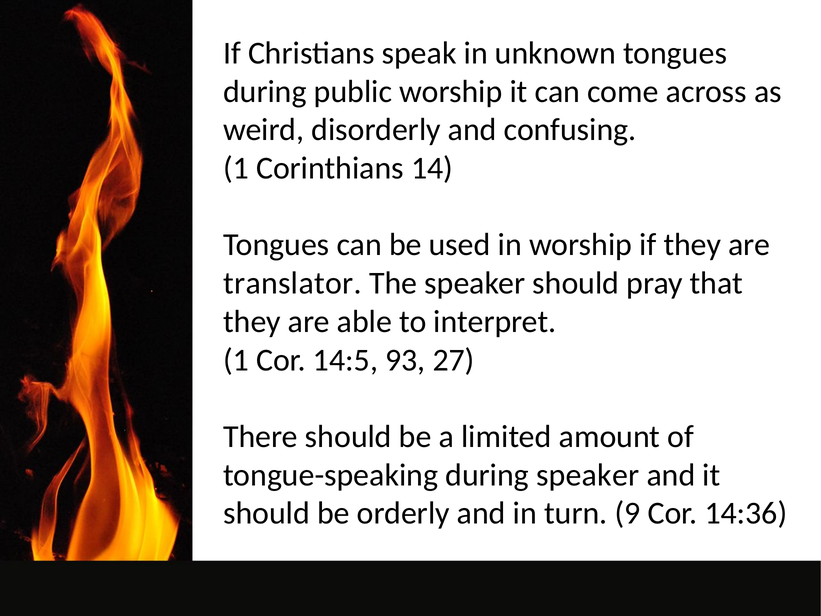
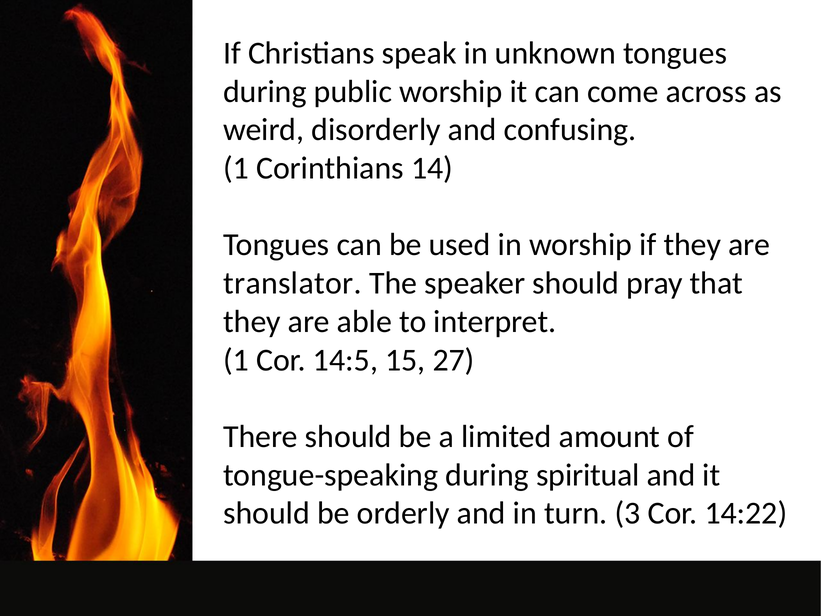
93: 93 -> 15
during speaker: speaker -> spiritual
9: 9 -> 3
14:36: 14:36 -> 14:22
